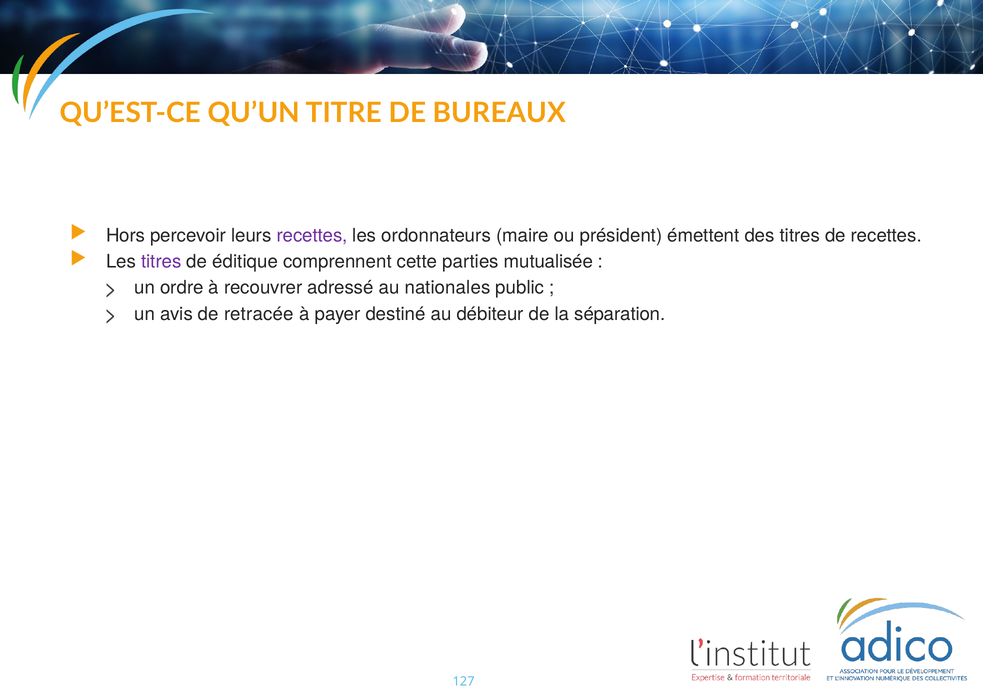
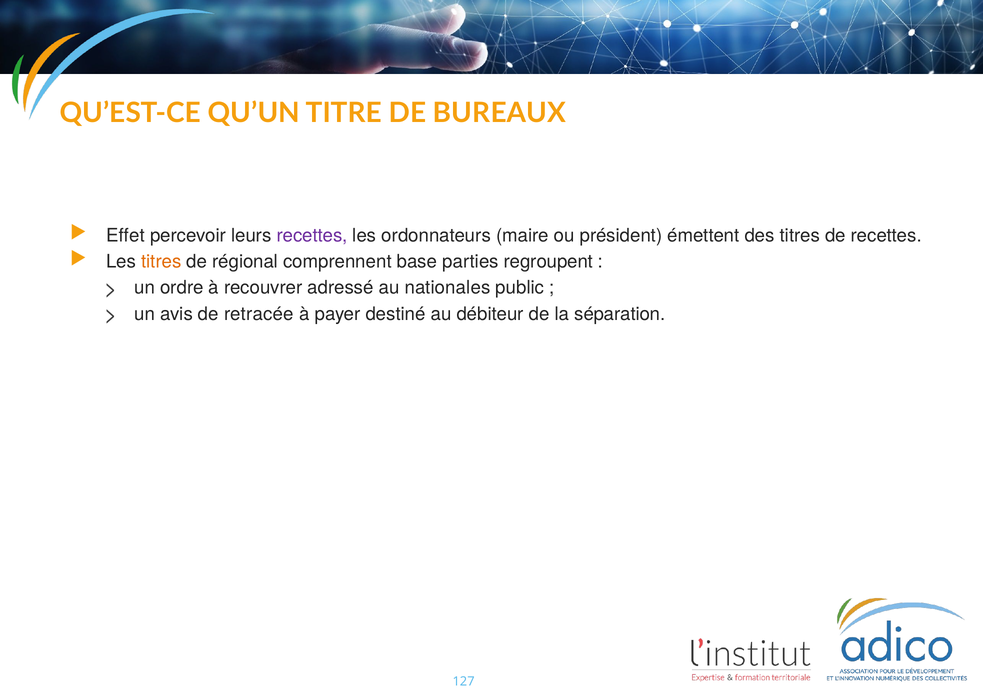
Hors: Hors -> Effet
titres at (161, 262) colour: purple -> orange
éditique: éditique -> régional
cette: cette -> base
mutualisée: mutualisée -> regroupent
